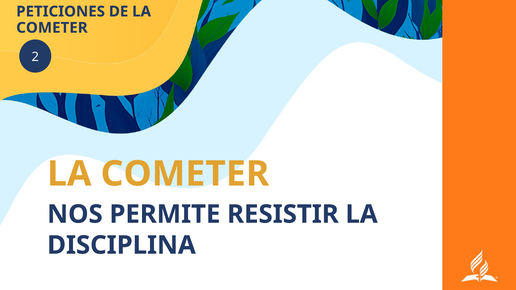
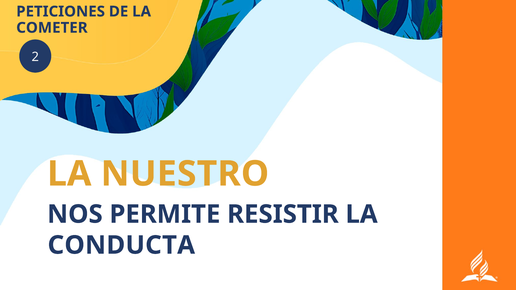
COMETER at (185, 174): COMETER -> NUESTRO
DISCIPLINA: DISCIPLINA -> CONDUCTA
